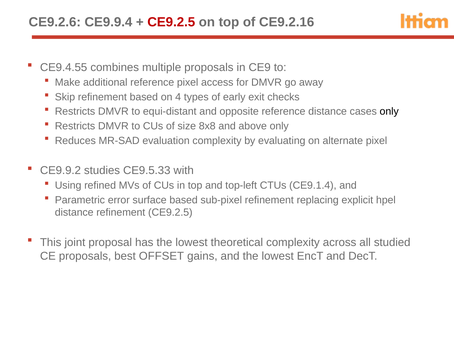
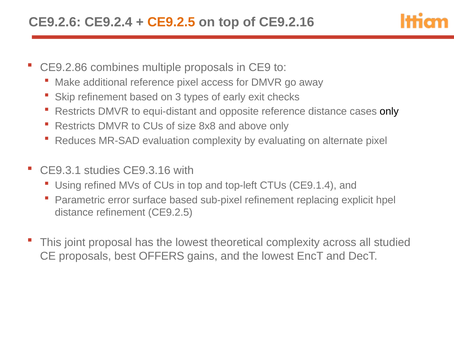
CE9.9.4: CE9.9.4 -> CE9.2.4
CE9.2.5 at (171, 22) colour: red -> orange
CE9.4.55: CE9.4.55 -> CE9.2.86
4: 4 -> 3
CE9.9.2: CE9.9.2 -> CE9.3.1
CE9.5.33: CE9.5.33 -> CE9.3.16
OFFSET: OFFSET -> OFFERS
